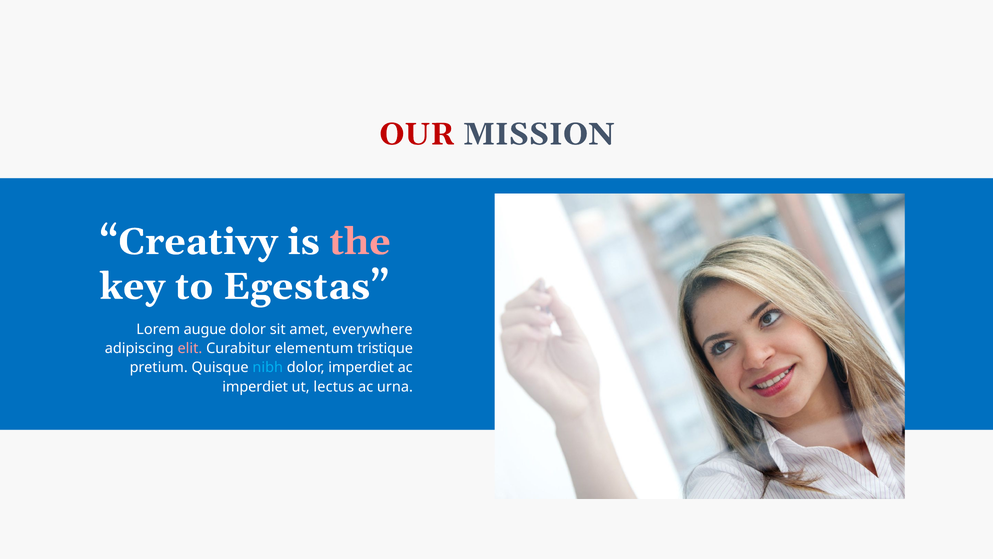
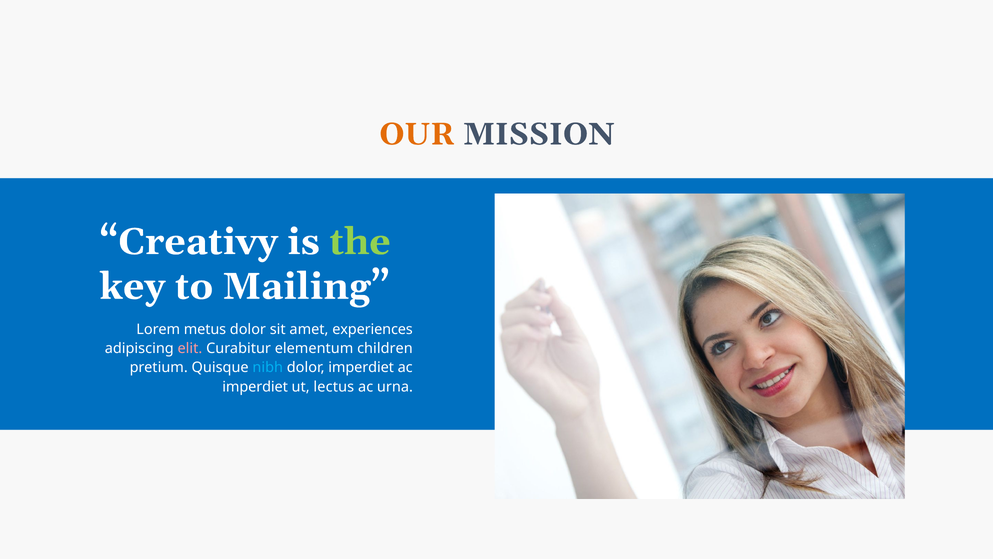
OUR colour: red -> orange
the colour: pink -> light green
Egestas: Egestas -> Mailing
augue: augue -> metus
everywhere: everywhere -> experiences
tristique: tristique -> children
